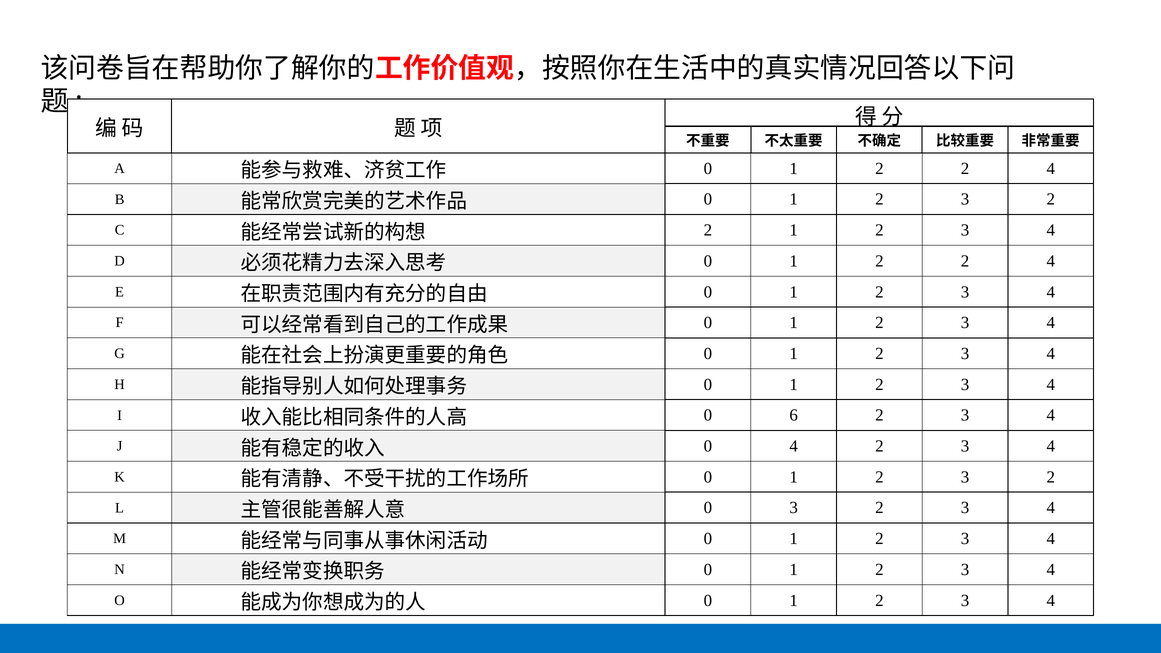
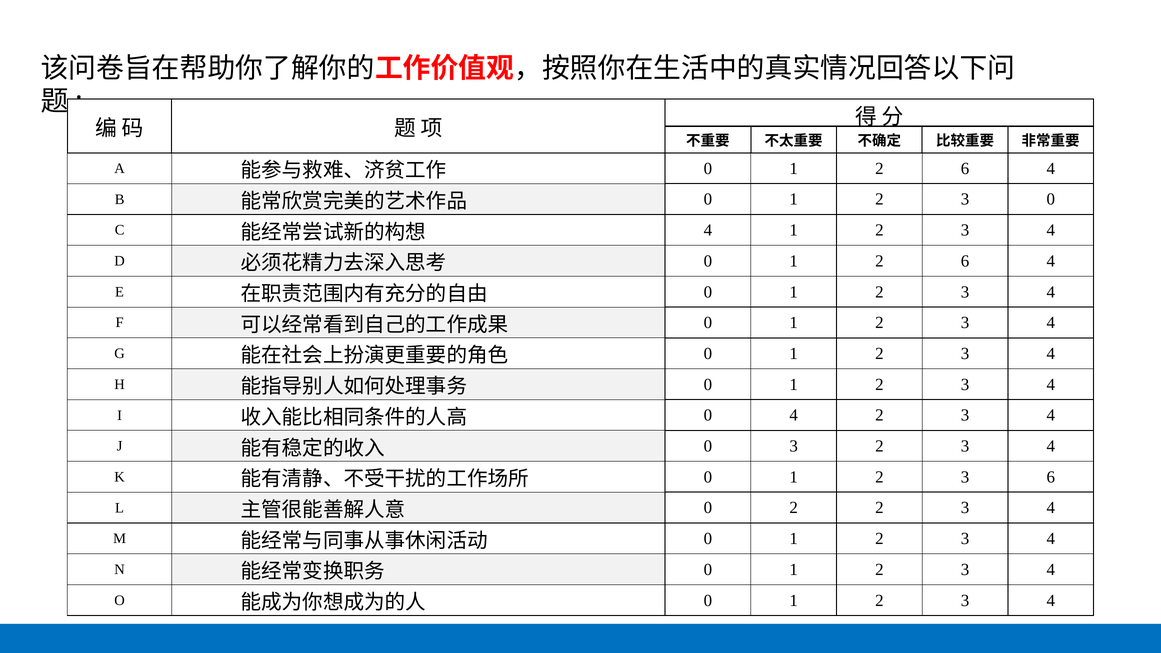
2 at (965, 169): 2 -> 6
2 at (1051, 199): 2 -> 0
2 at (708, 230): 2 -> 4
2 at (965, 261): 2 -> 6
0 6: 6 -> 4
0 4: 4 -> 3
2 at (1051, 477): 2 -> 6
0 3: 3 -> 2
